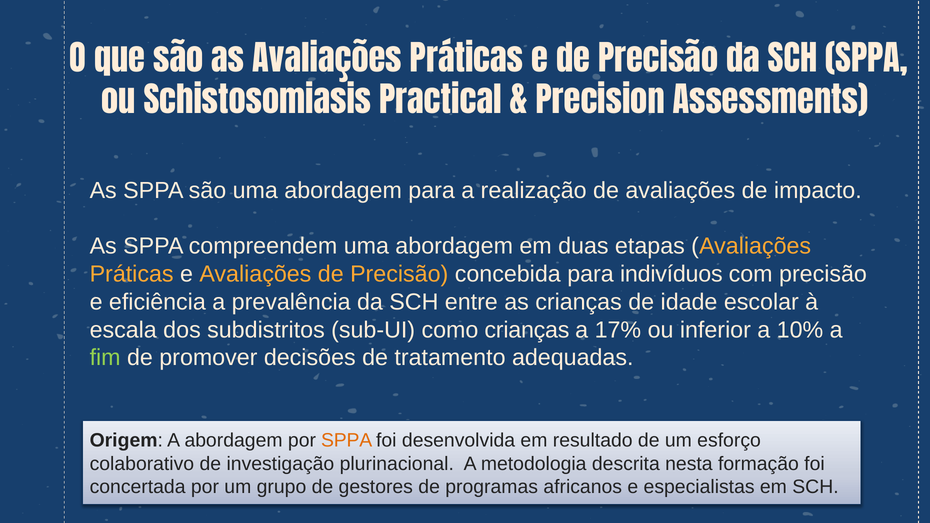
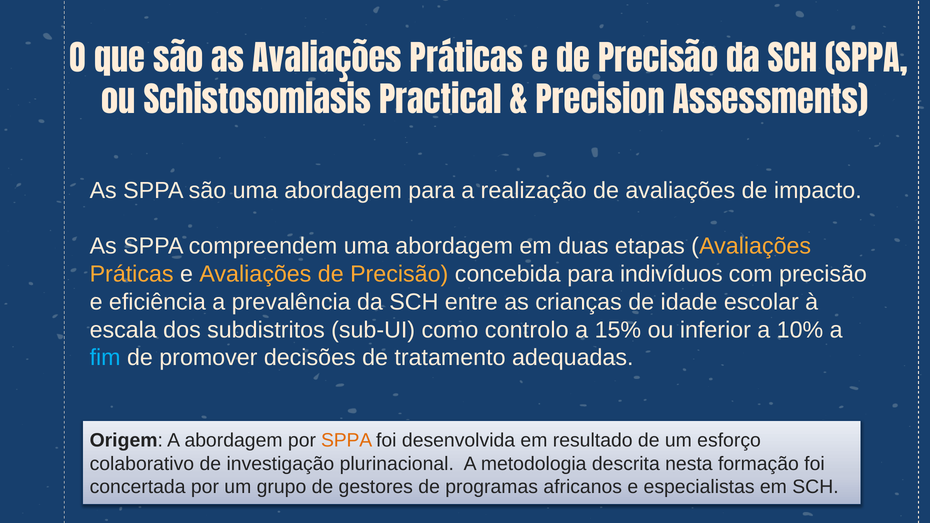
como crianças: crianças -> controlo
17%: 17% -> 15%
fim colour: light green -> light blue
